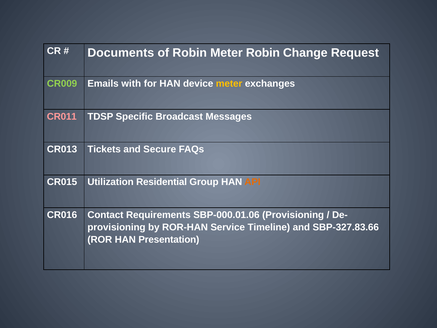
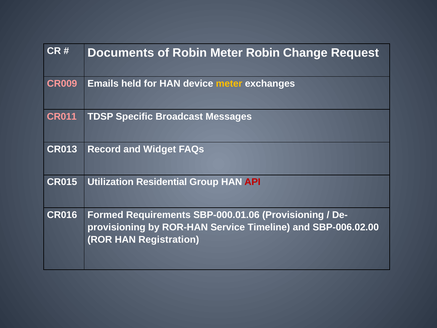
CR009 colour: light green -> pink
with: with -> held
Tickets: Tickets -> Record
Secure: Secure -> Widget
API colour: orange -> red
Contact: Contact -> Formed
SBP-327.83.66: SBP-327.83.66 -> SBP-006.02.00
Presentation: Presentation -> Registration
